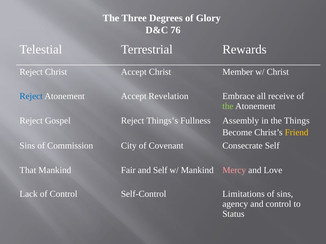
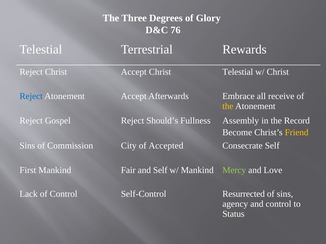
Christ Member: Member -> Telestial
Revelation: Revelation -> Afterwards
the at (228, 106) colour: light green -> yellow
Things’s: Things’s -> Should’s
Things: Things -> Record
Covenant: Covenant -> Accepted
That: That -> First
Mercy colour: pink -> light green
Limitations: Limitations -> Resurrected
